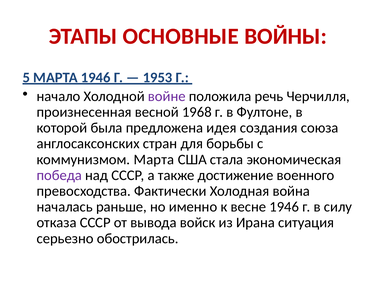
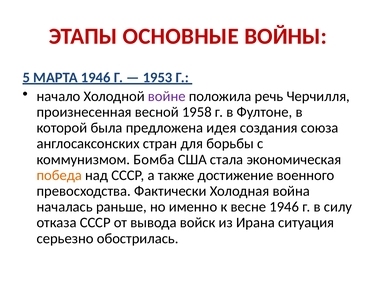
1968: 1968 -> 1958
коммунизмом Марта: Марта -> Бомба
победа colour: purple -> orange
